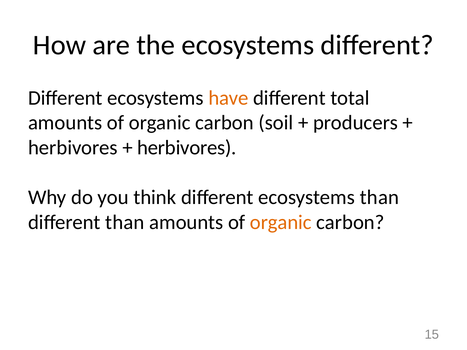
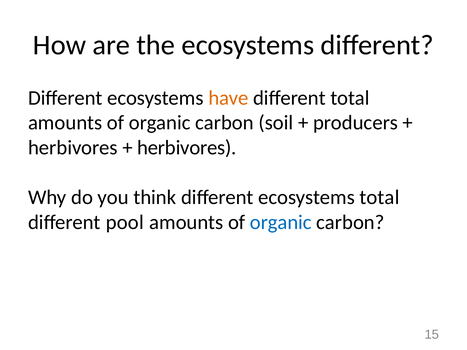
ecosystems than: than -> total
different than: than -> pool
organic at (281, 223) colour: orange -> blue
